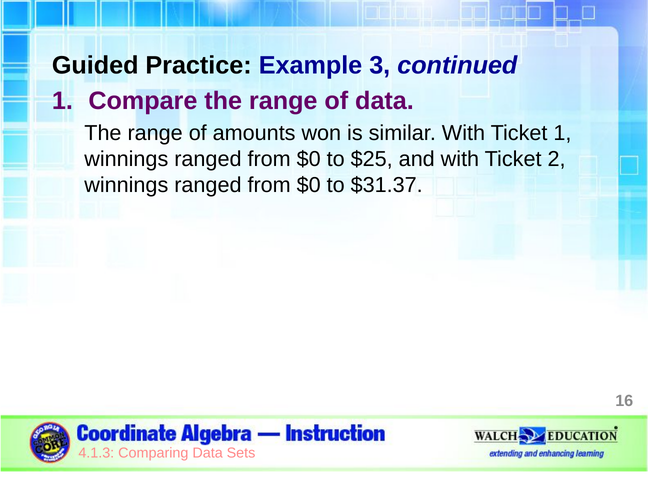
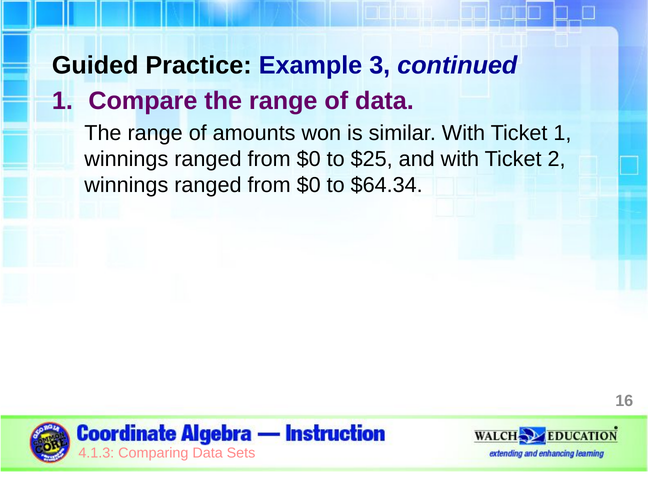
$31.37: $31.37 -> $64.34
